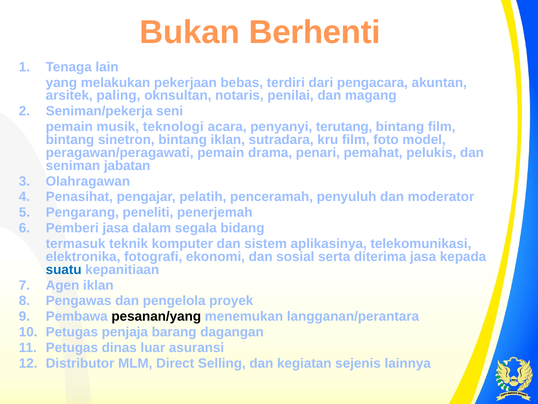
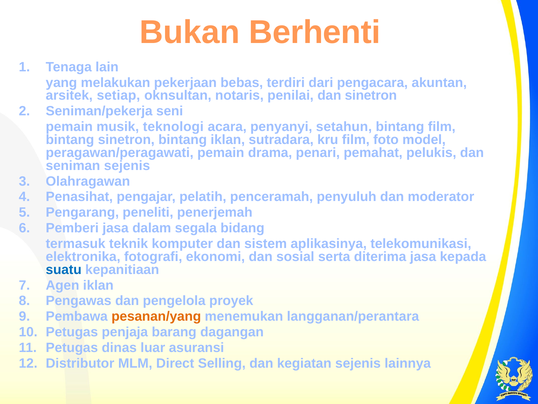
paling: paling -> setiap
dan magang: magang -> sinetron
terutang: terutang -> setahun
seniman jabatan: jabatan -> sejenis
pesanan/yang colour: black -> orange
